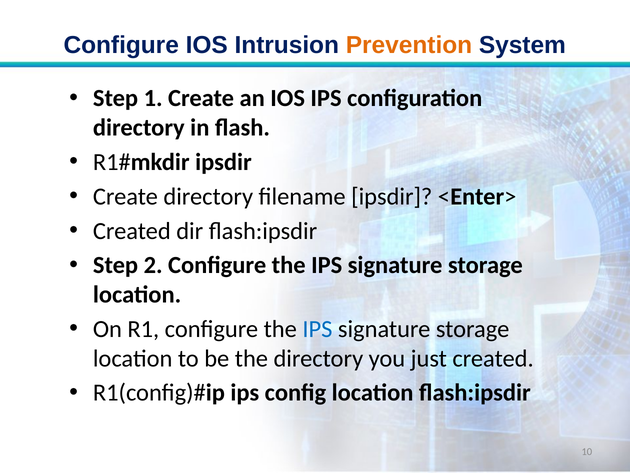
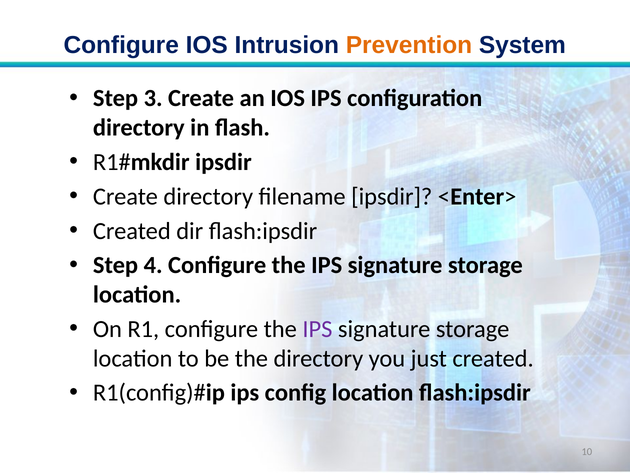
1: 1 -> 3
2: 2 -> 4
IPS at (317, 329) colour: blue -> purple
